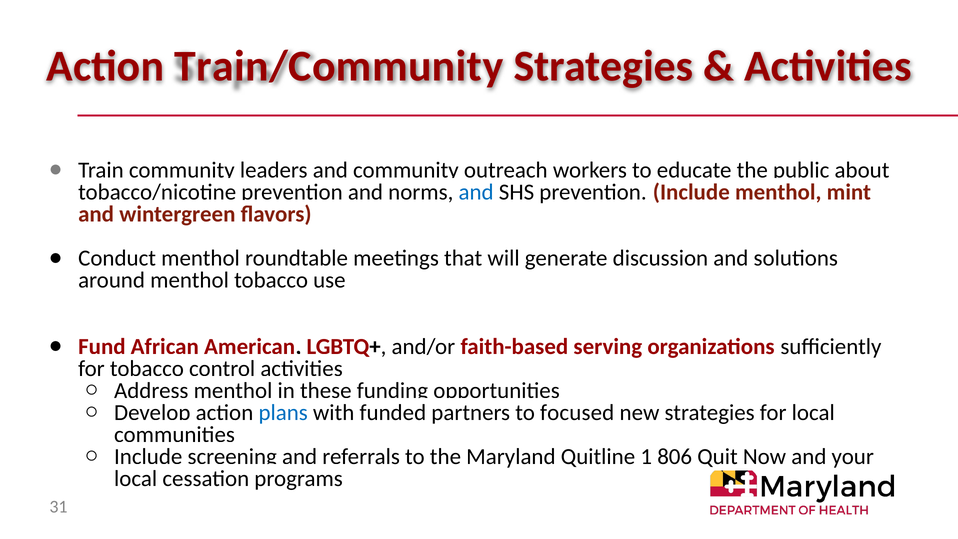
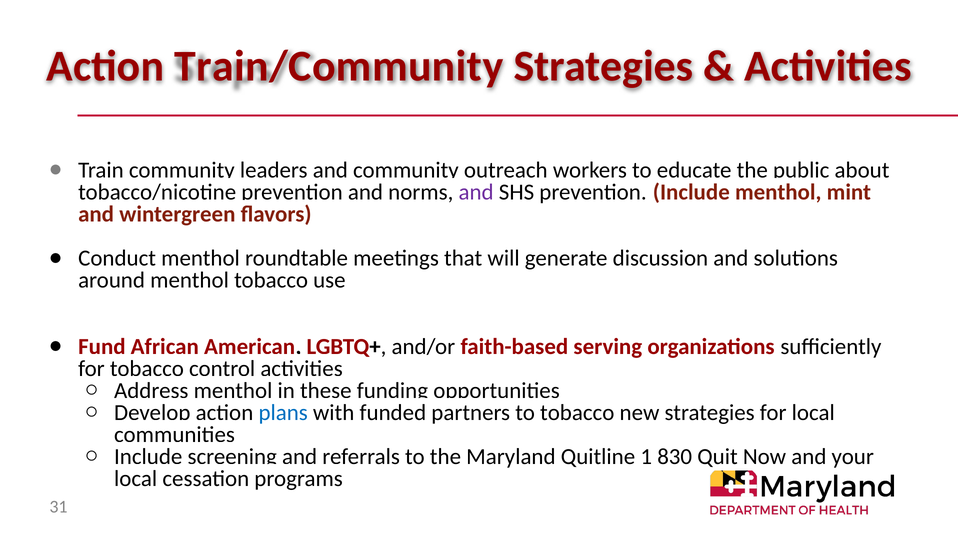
and at (476, 192) colour: blue -> purple
to focused: focused -> tobacco
806: 806 -> 830
